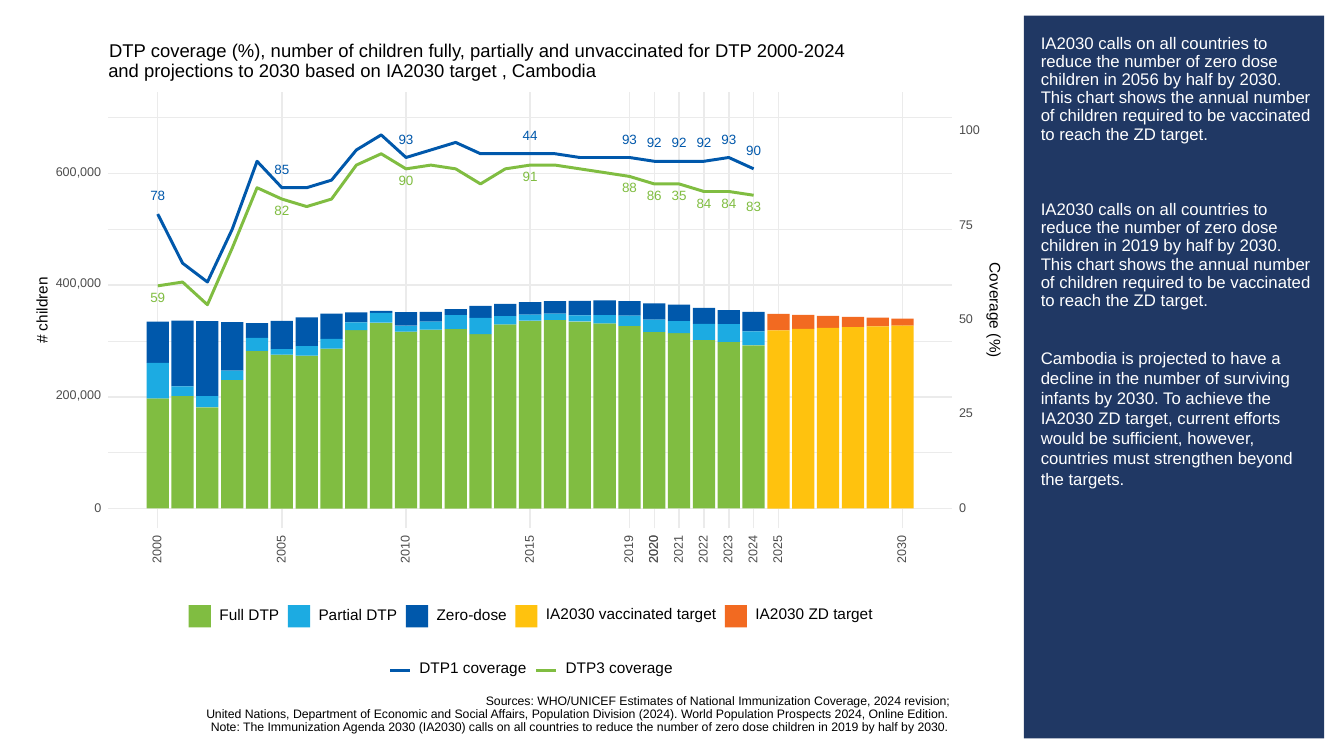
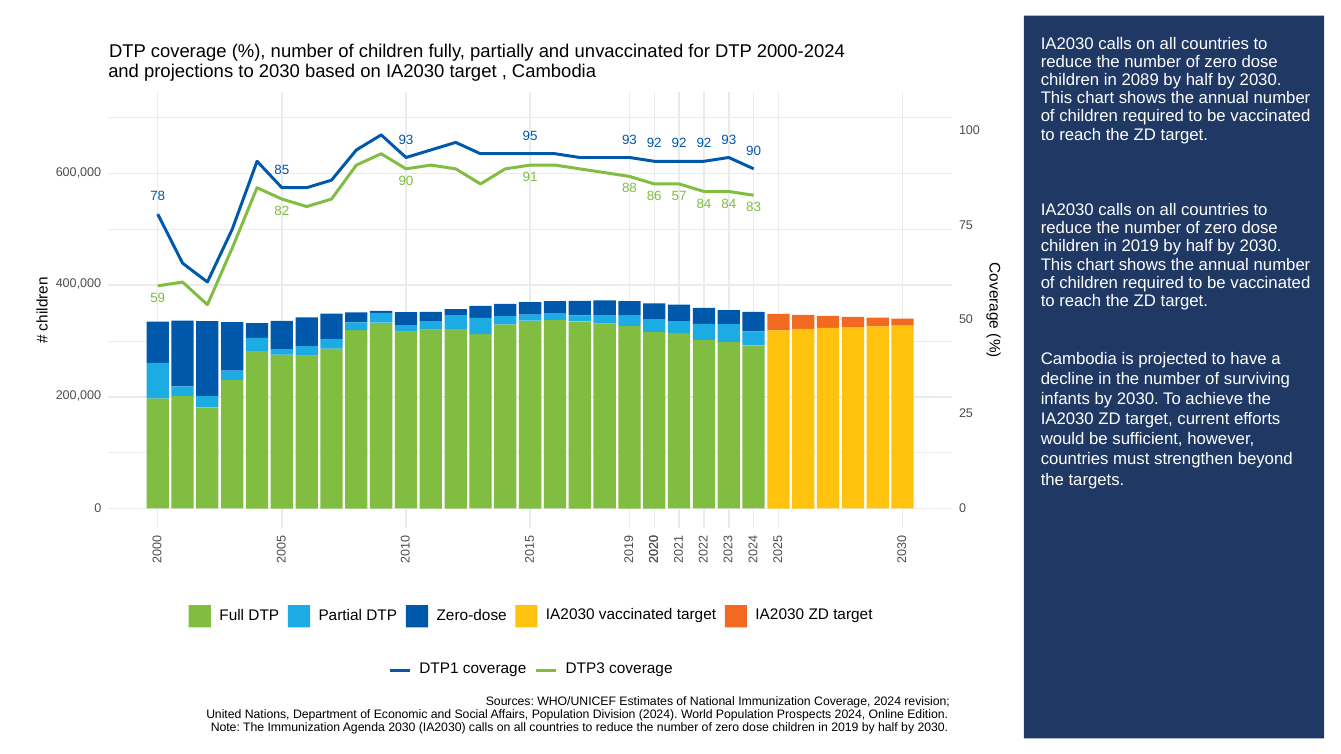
2056: 2056 -> 2089
44: 44 -> 95
35: 35 -> 57
